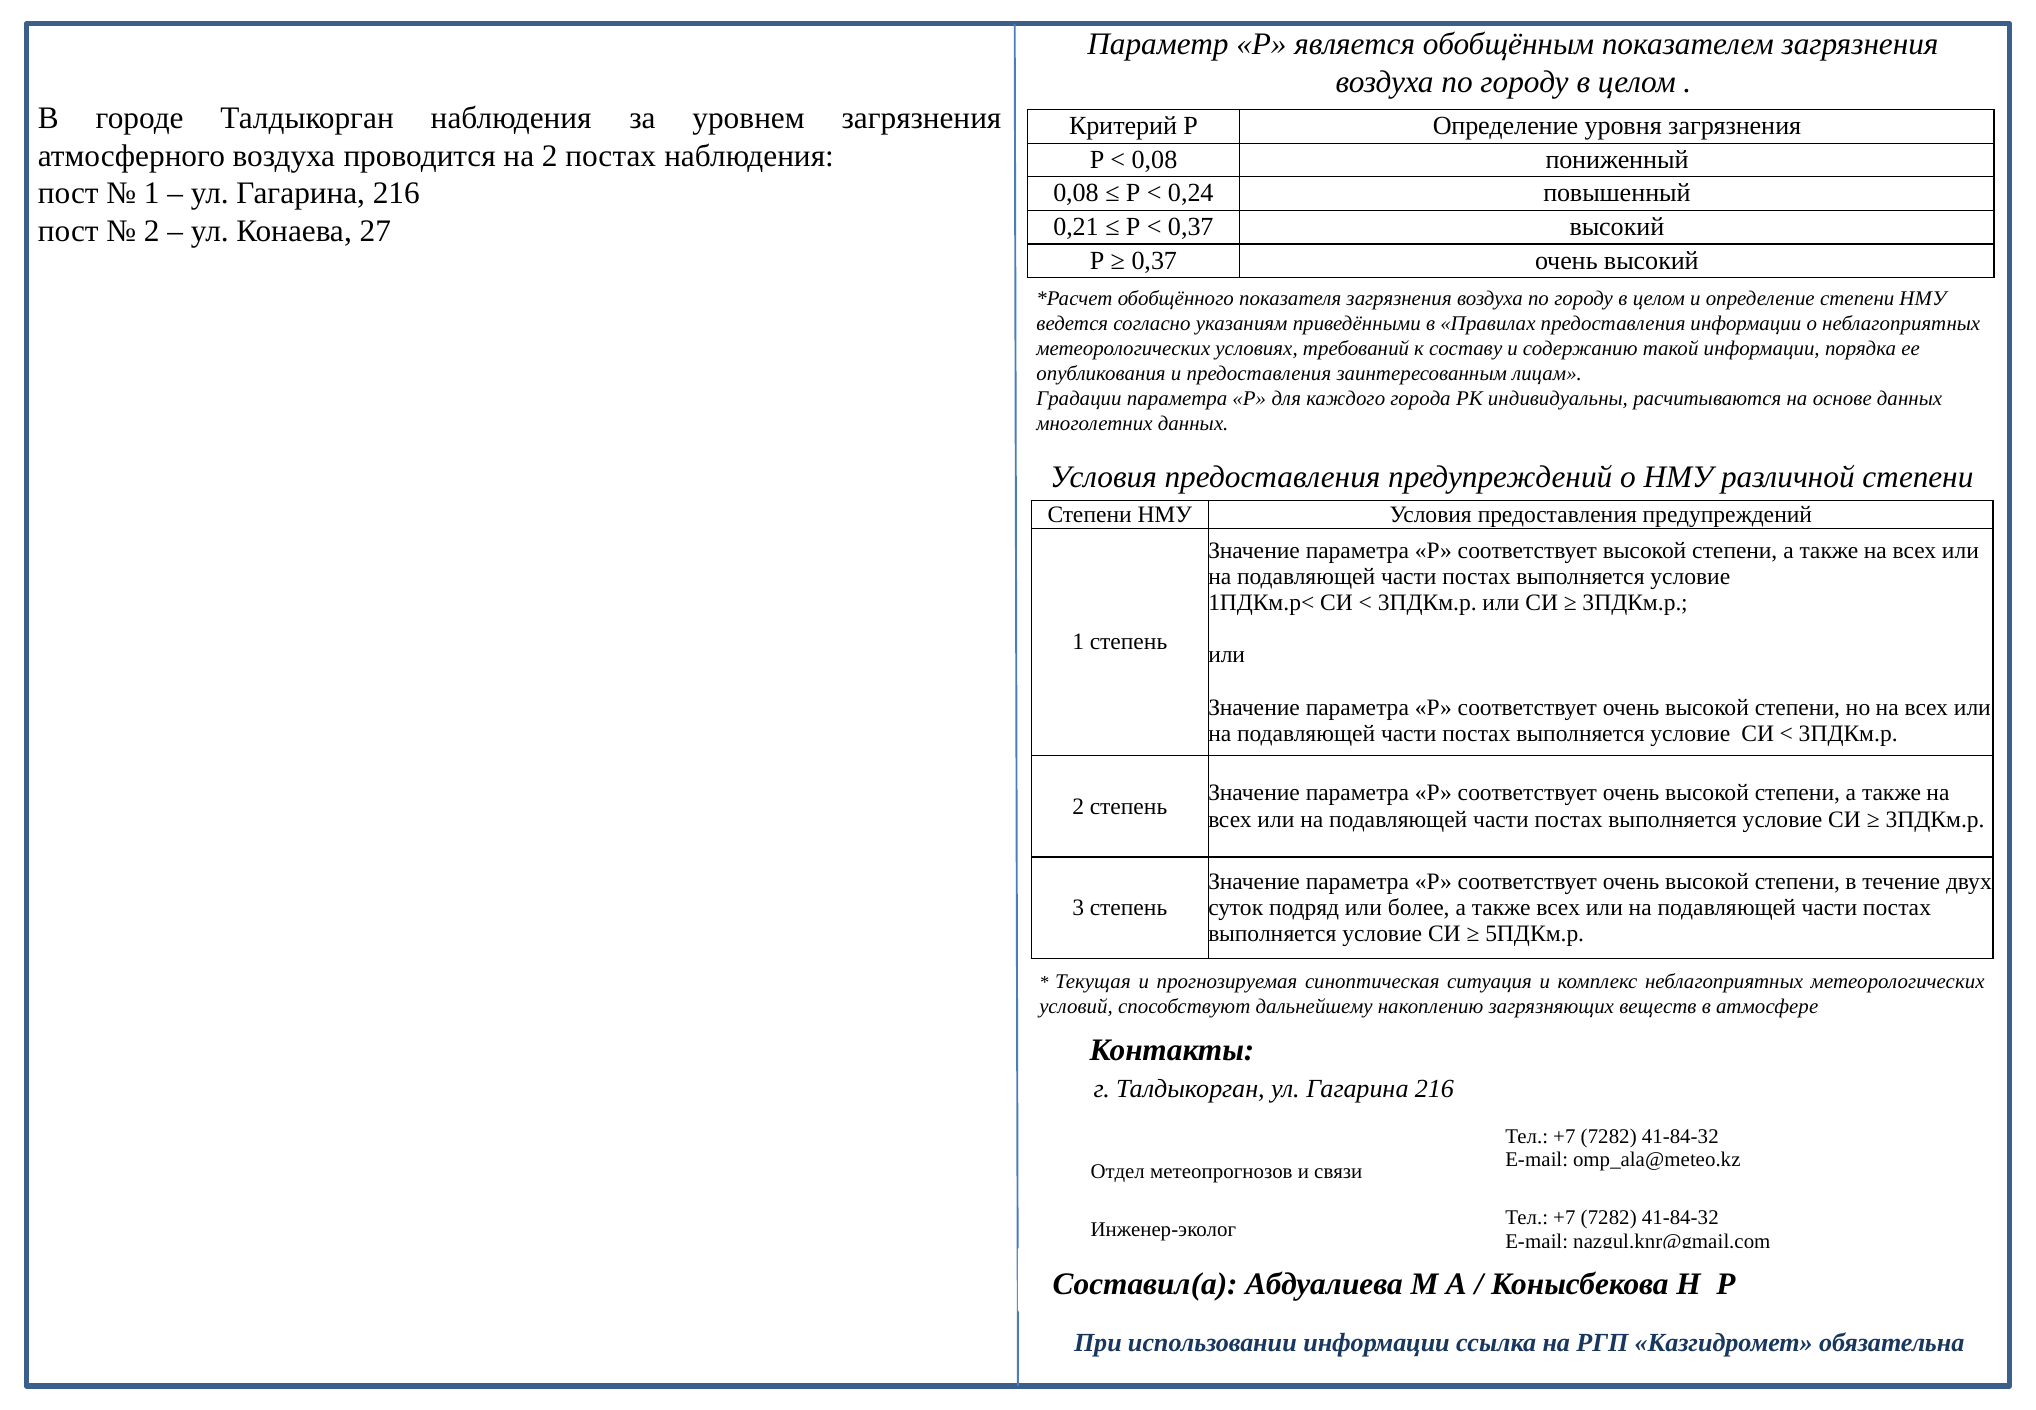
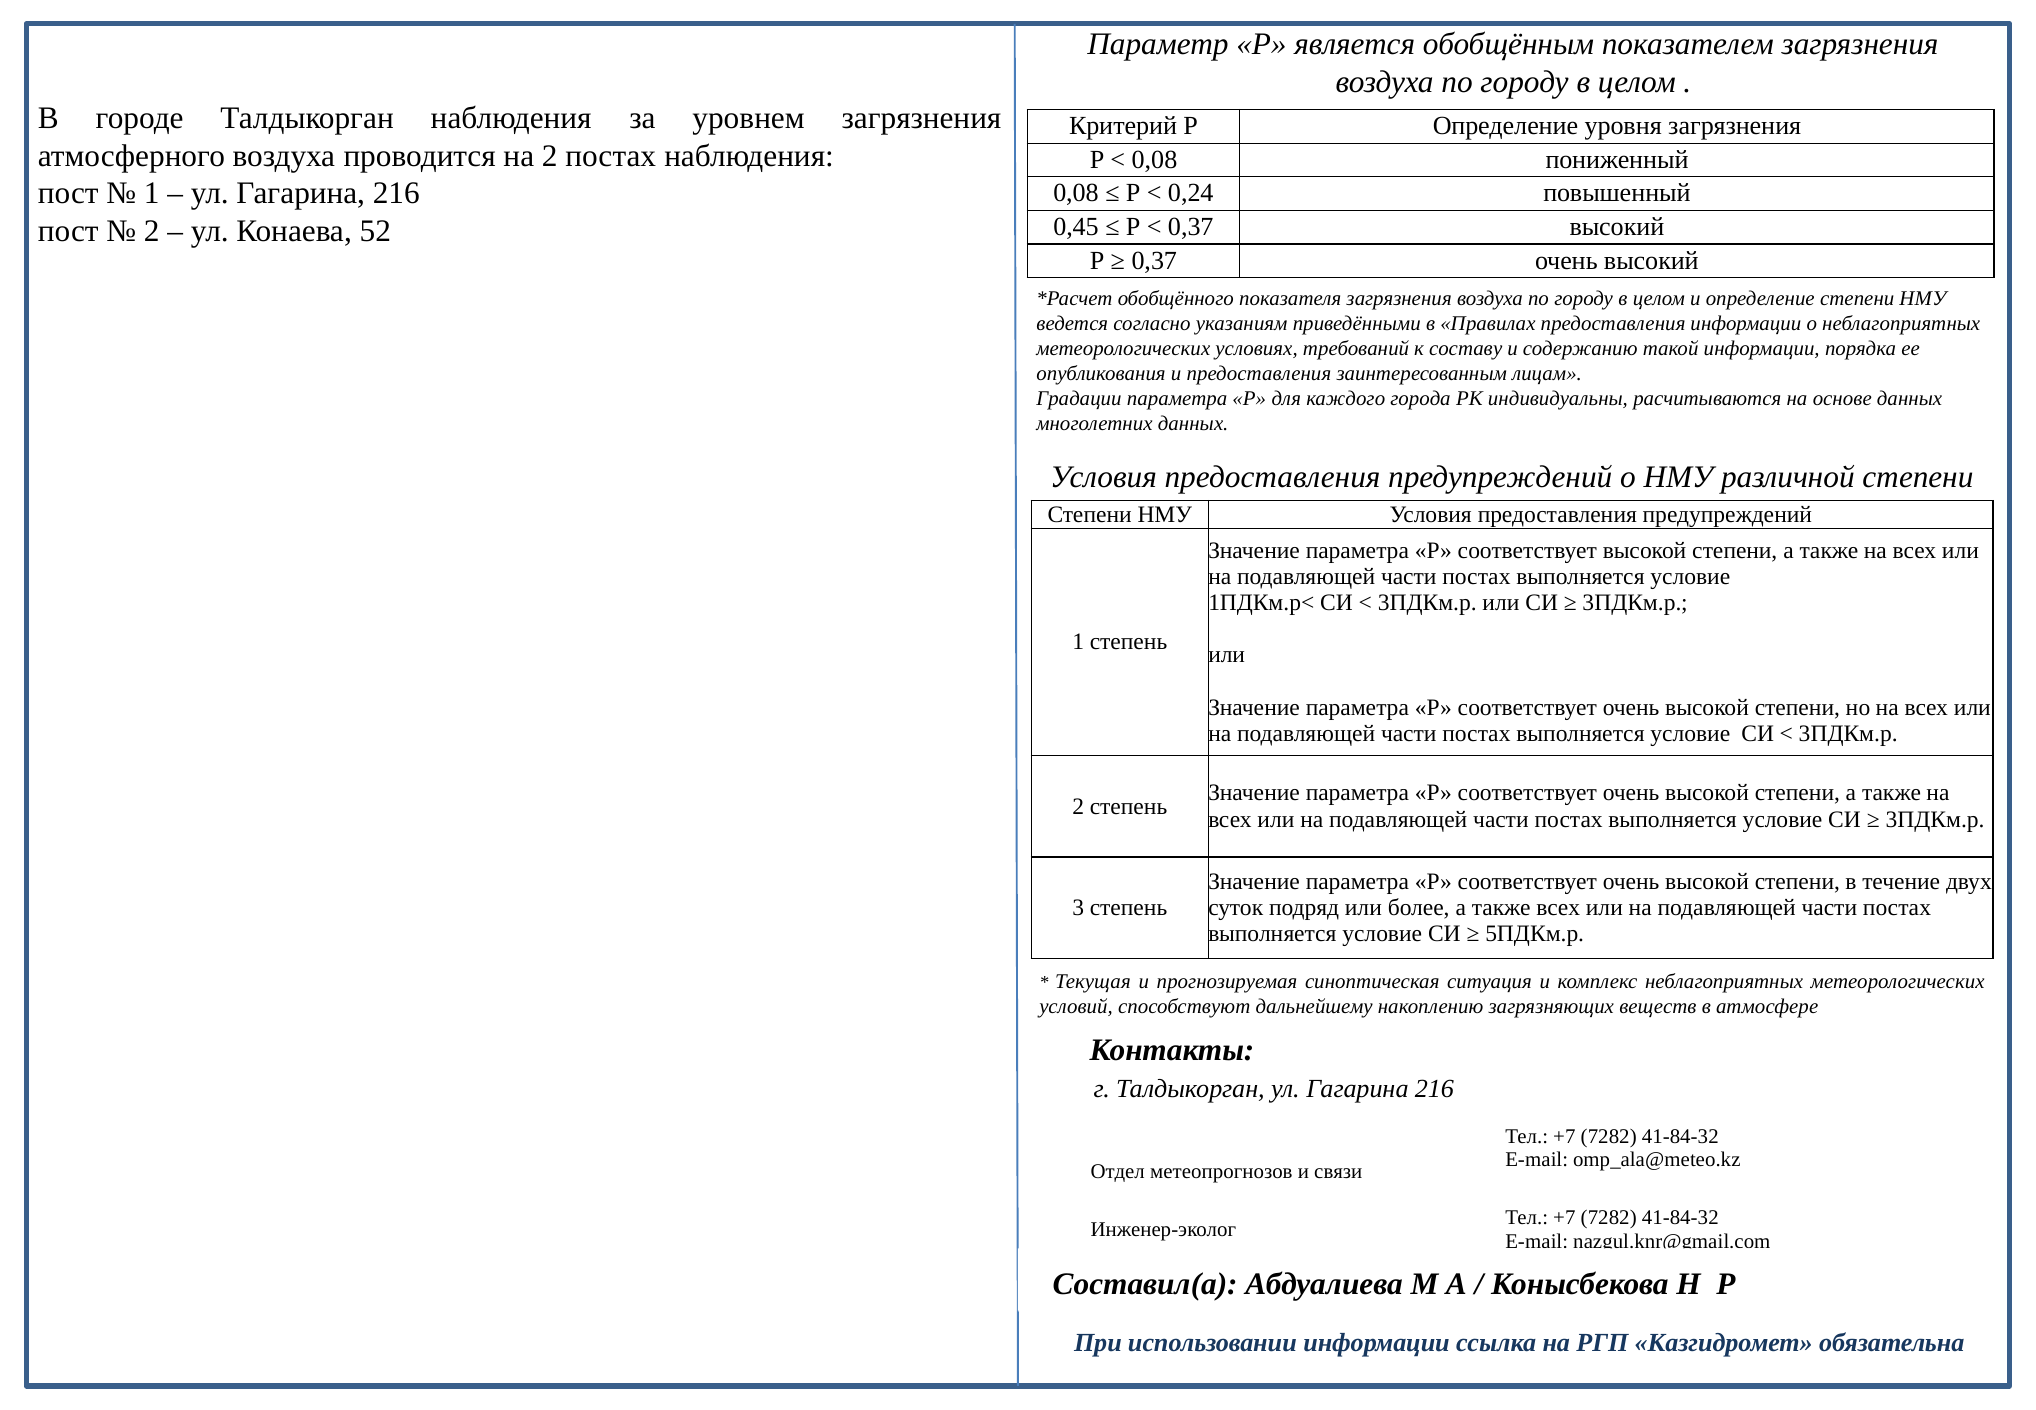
0,21: 0,21 -> 0,45
27: 27 -> 52
